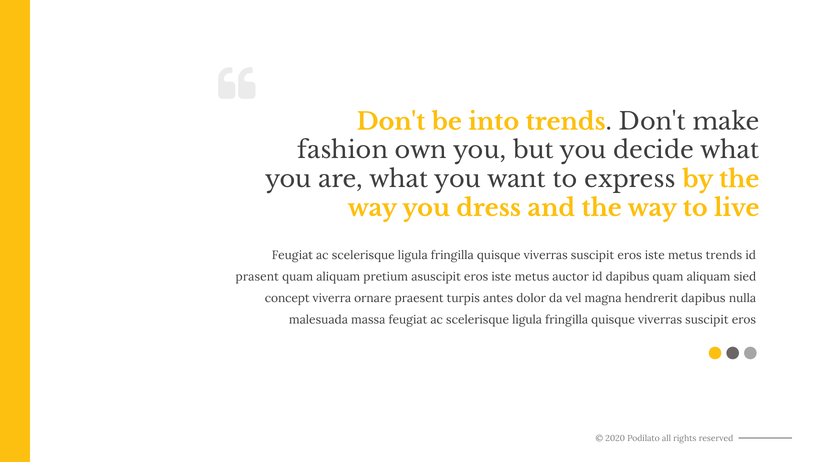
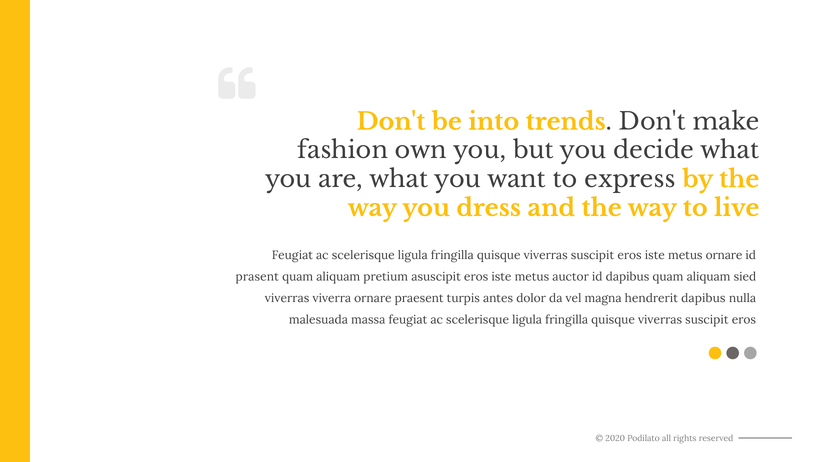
metus trends: trends -> ornare
concept at (287, 299): concept -> viverras
